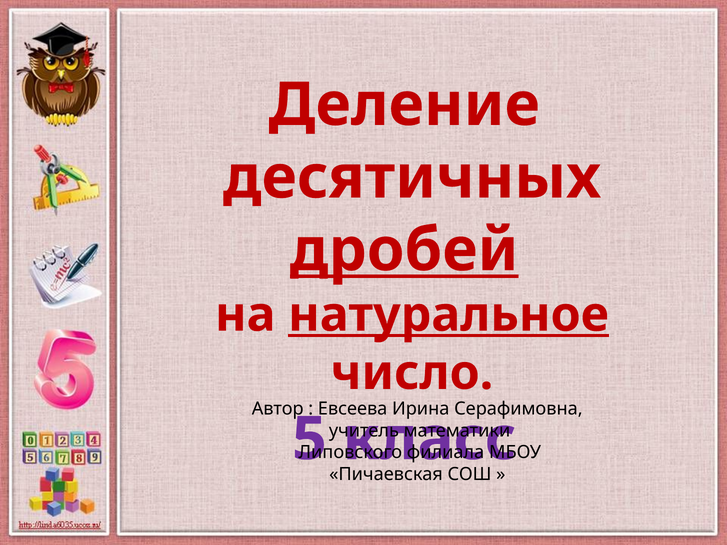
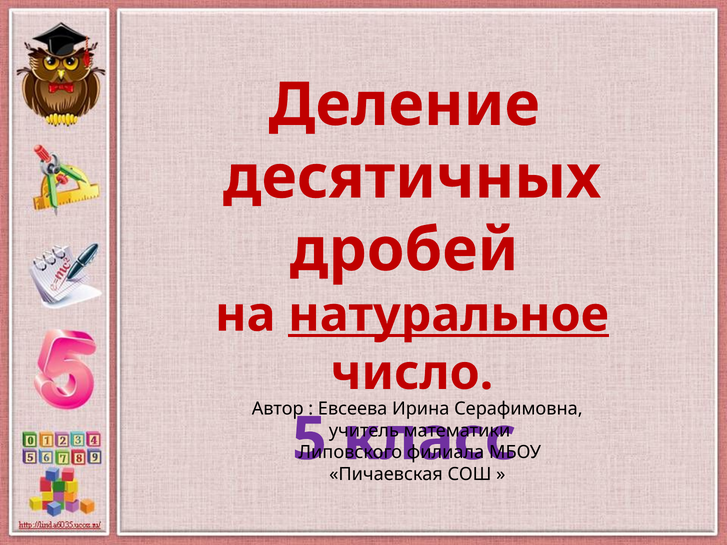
дробей underline: present -> none
